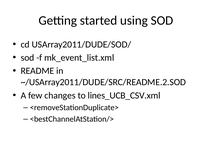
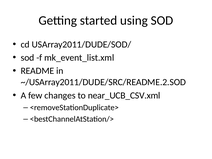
lines_UCB_CSV.xml: lines_UCB_CSV.xml -> near_UCB_CSV.xml
